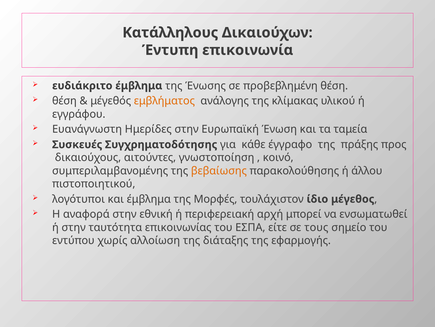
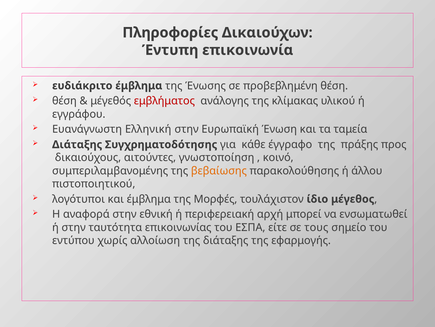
Κατάλληλους: Κατάλληλους -> Πληροφορίες
εμβλήματος colour: orange -> red
Ημερίδες: Ημερίδες -> Ελληνική
Συσκευές at (77, 144): Συσκευές -> Διάταξης
